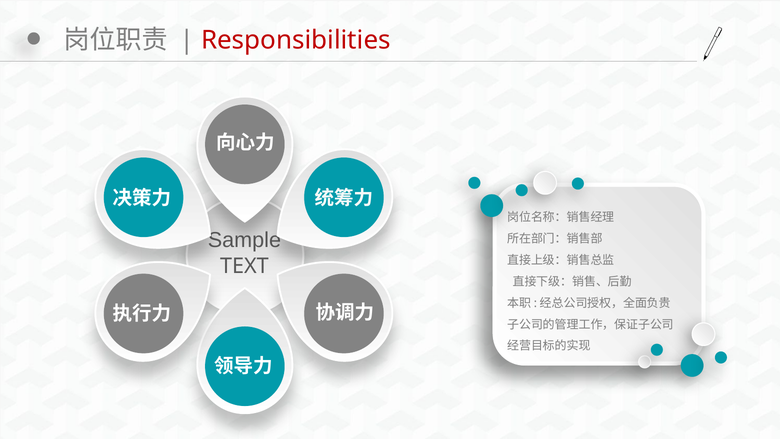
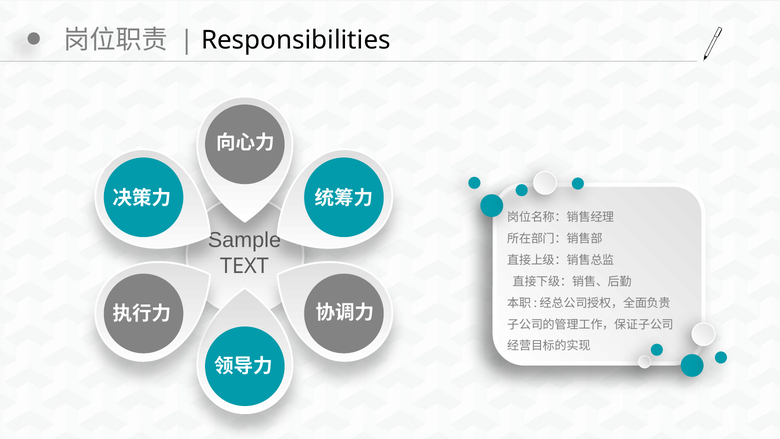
Responsibilities colour: red -> black
